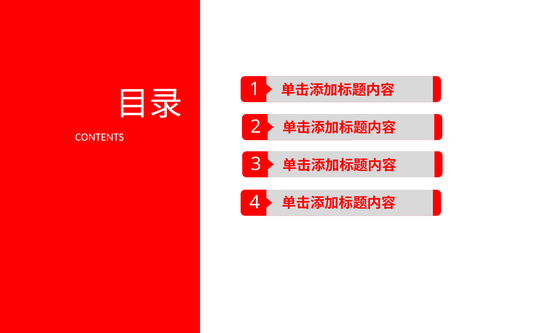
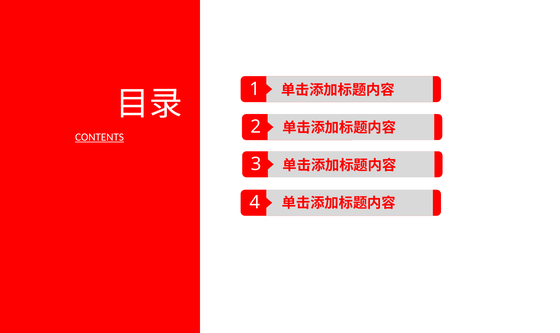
CONTENTS underline: none -> present
